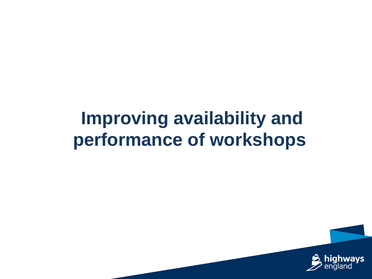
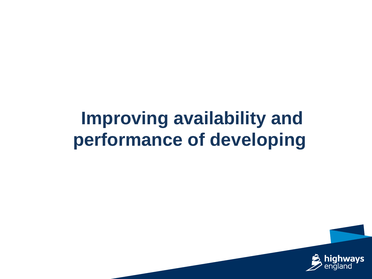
workshops: workshops -> developing
